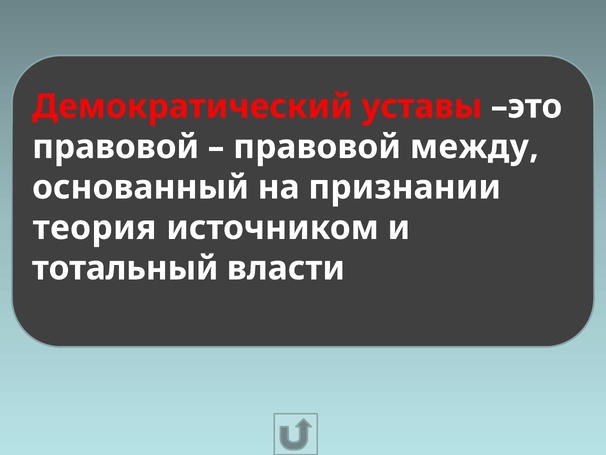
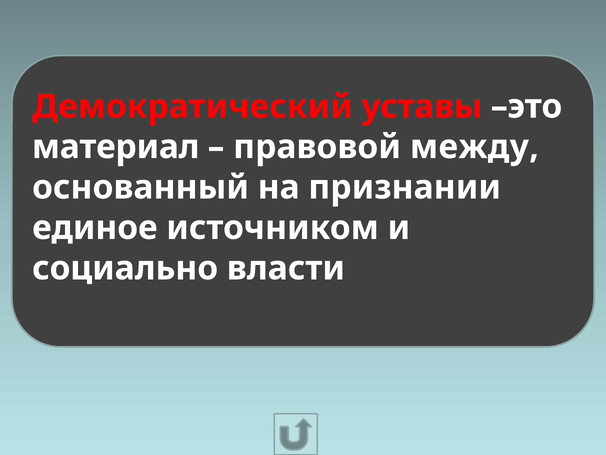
правовой at (116, 147): правовой -> материал
теория: теория -> единое
тотальный: тотальный -> социально
